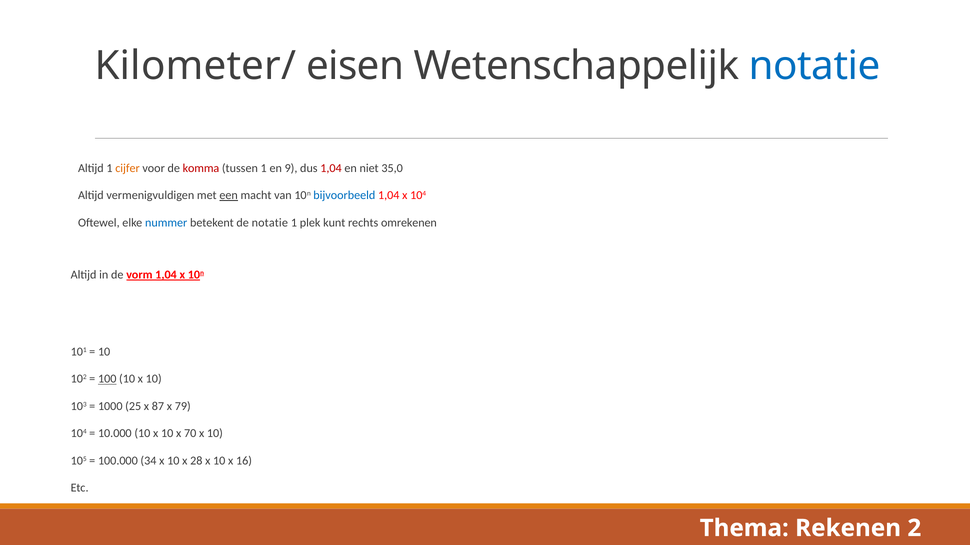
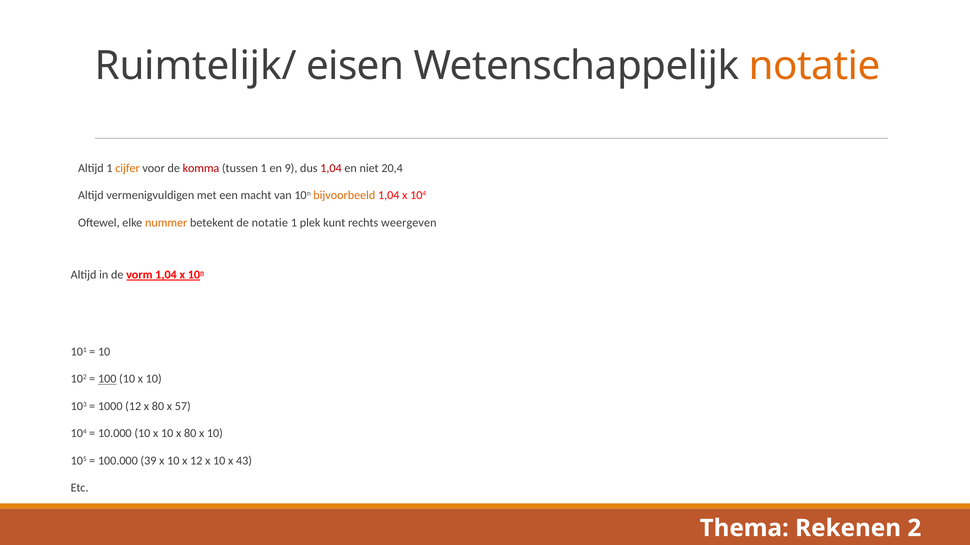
Kilometer/: Kilometer/ -> Ruimtelijk/
notatie at (815, 66) colour: blue -> orange
35,0: 35,0 -> 20,4
een underline: present -> none
bijvoorbeeld colour: blue -> orange
nummer colour: blue -> orange
omrekenen: omrekenen -> weergeven
1000 25: 25 -> 12
87 at (158, 407): 87 -> 80
79: 79 -> 57
10 x 70: 70 -> 80
34: 34 -> 39
x 28: 28 -> 12
16: 16 -> 43
